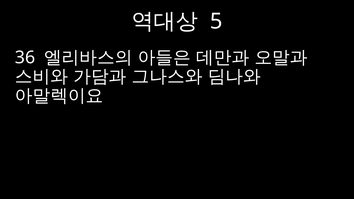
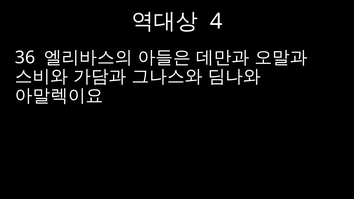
5: 5 -> 4
